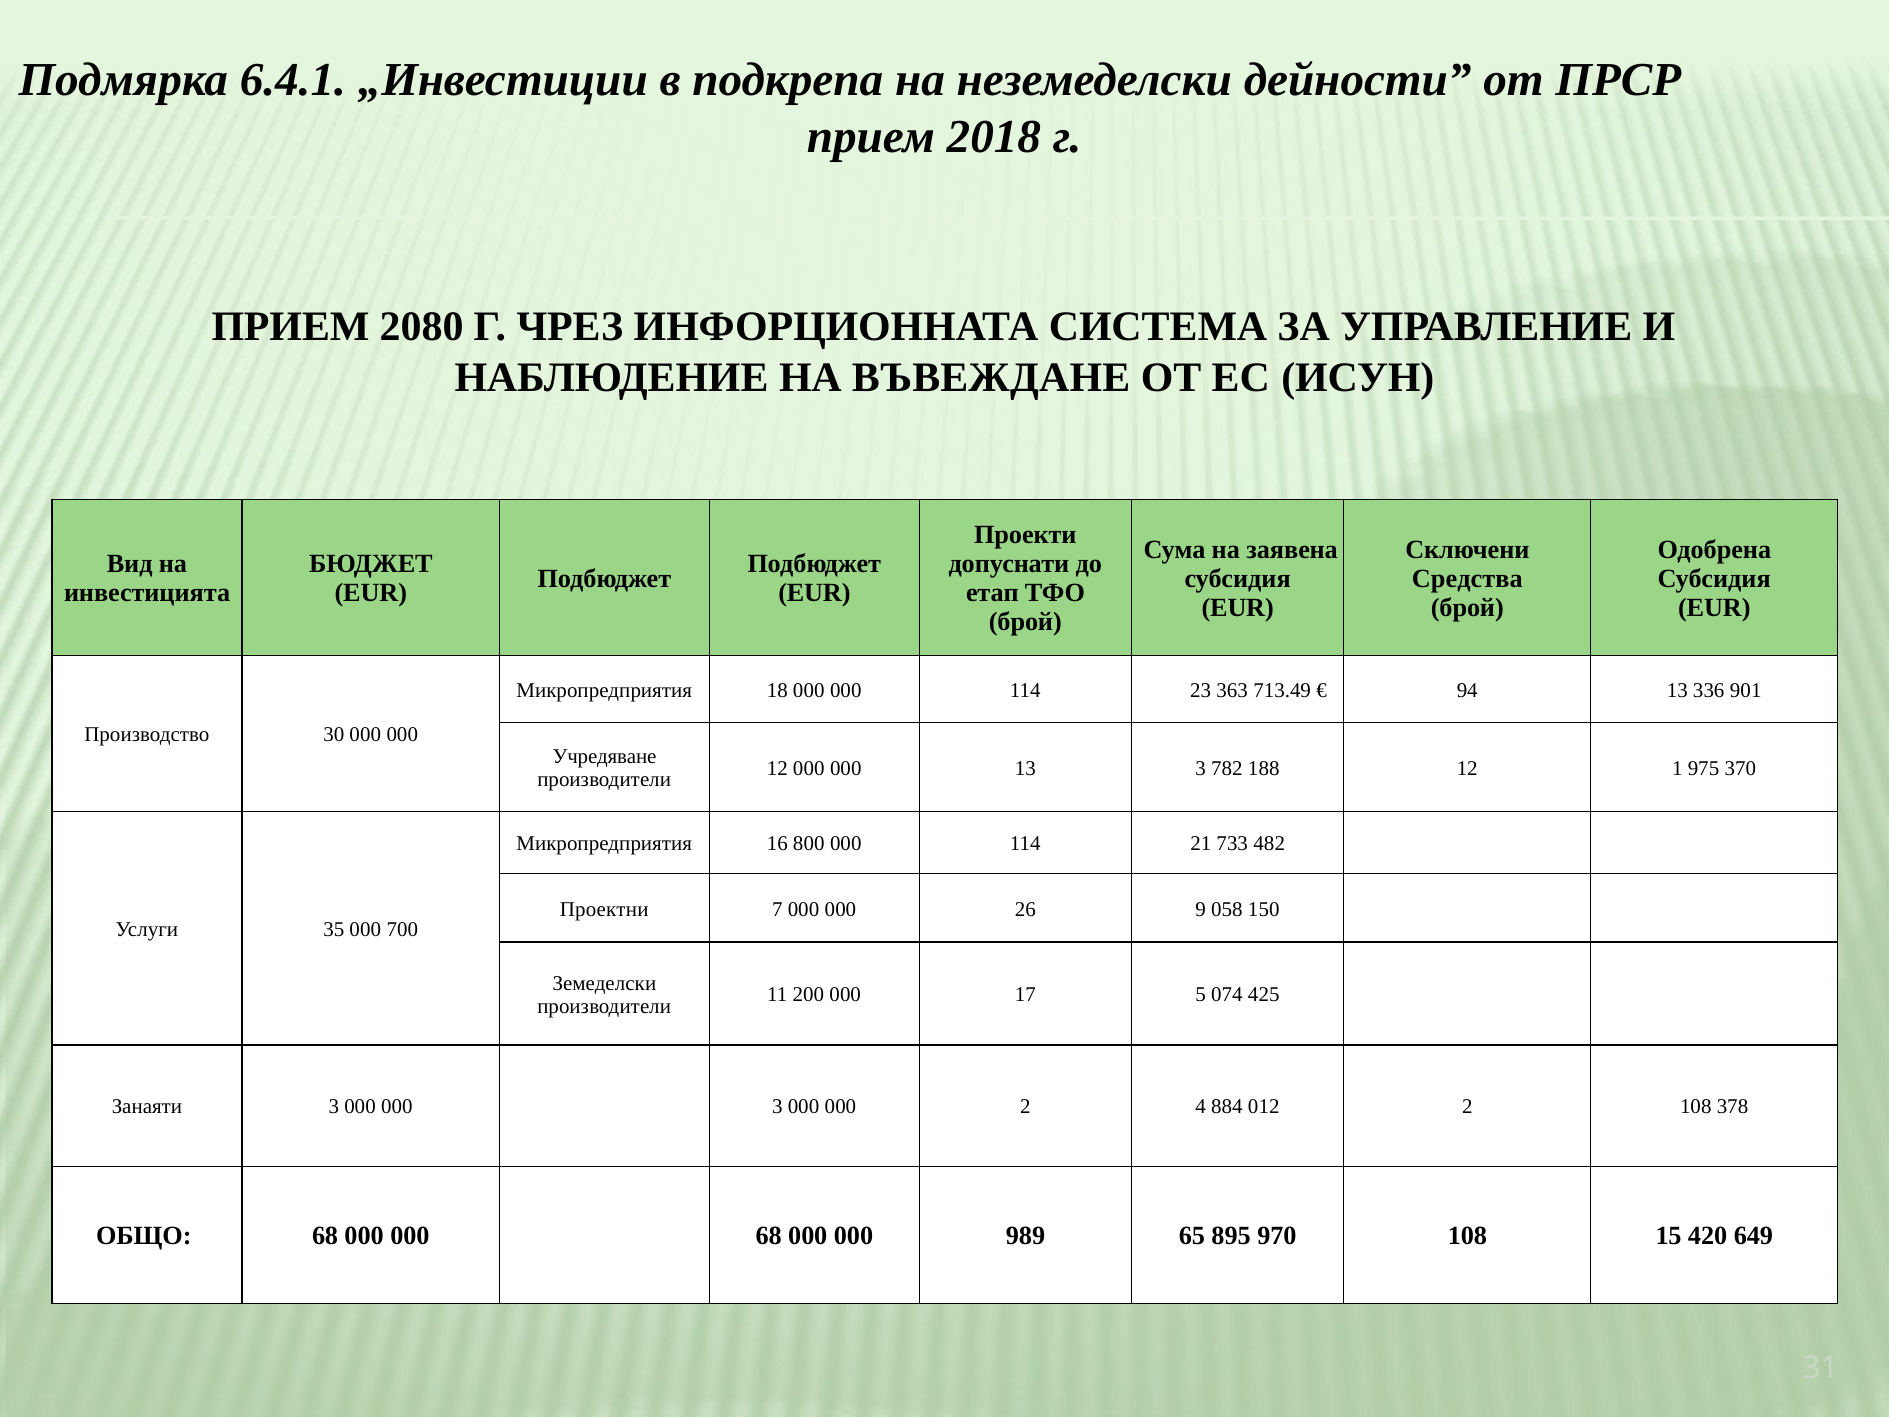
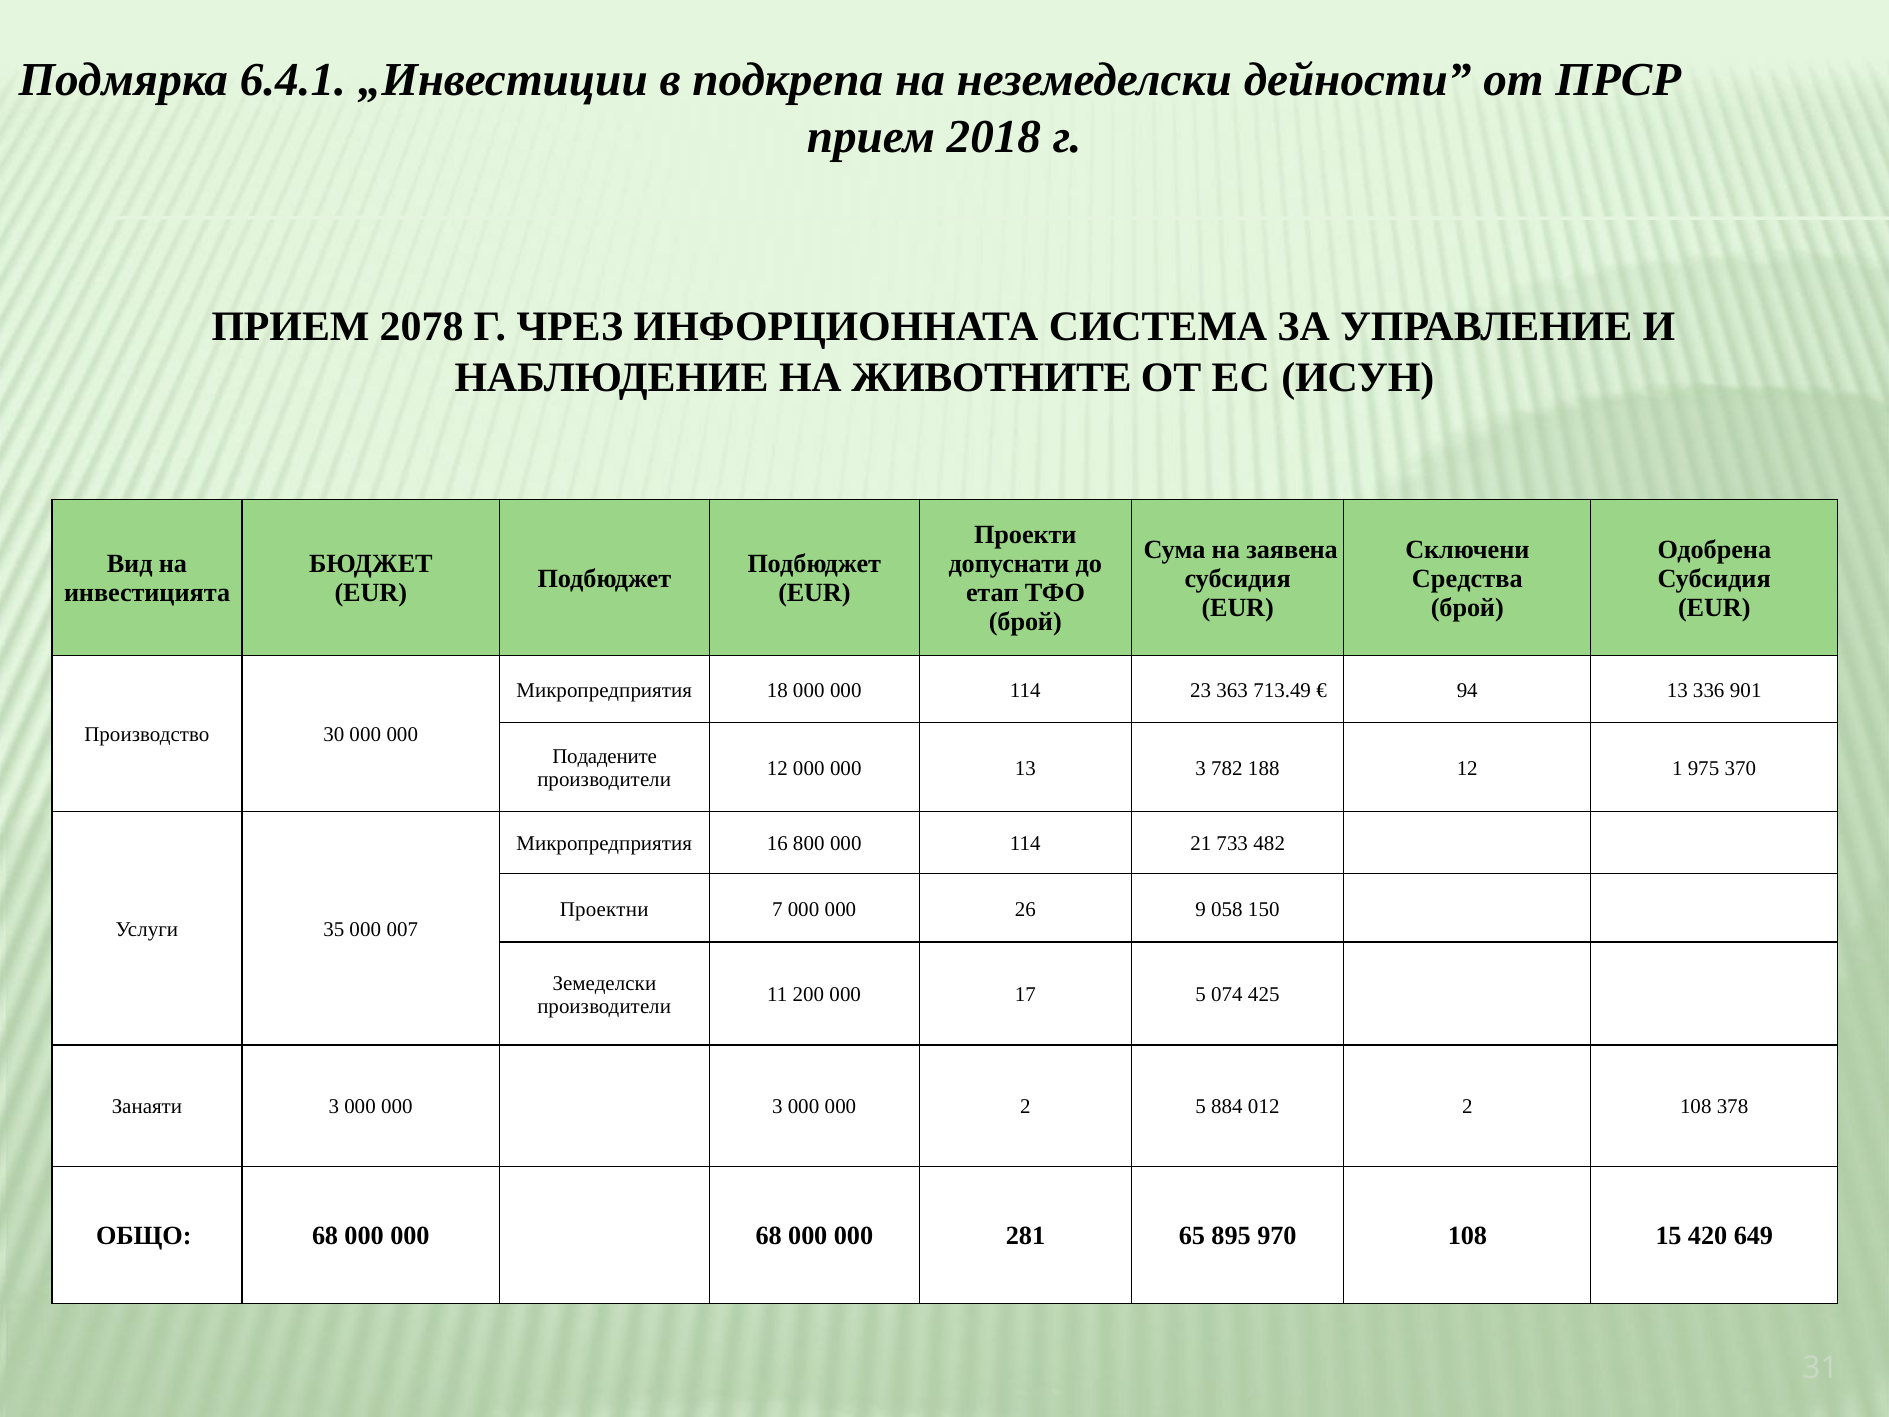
2080: 2080 -> 2078
ВЪВЕЖДАНЕ: ВЪВЕЖДАНЕ -> ЖИВОТНИТЕ
Учредяване: Учредяване -> Подадените
700: 700 -> 007
2 4: 4 -> 5
989: 989 -> 281
